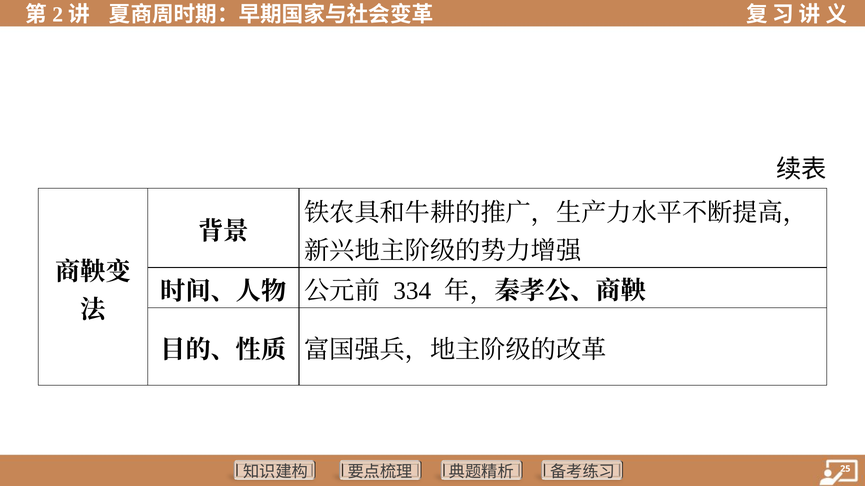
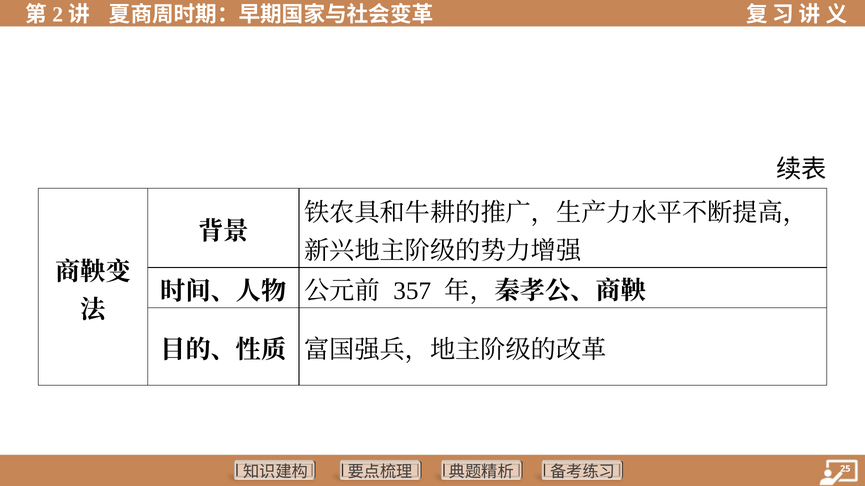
334: 334 -> 357
